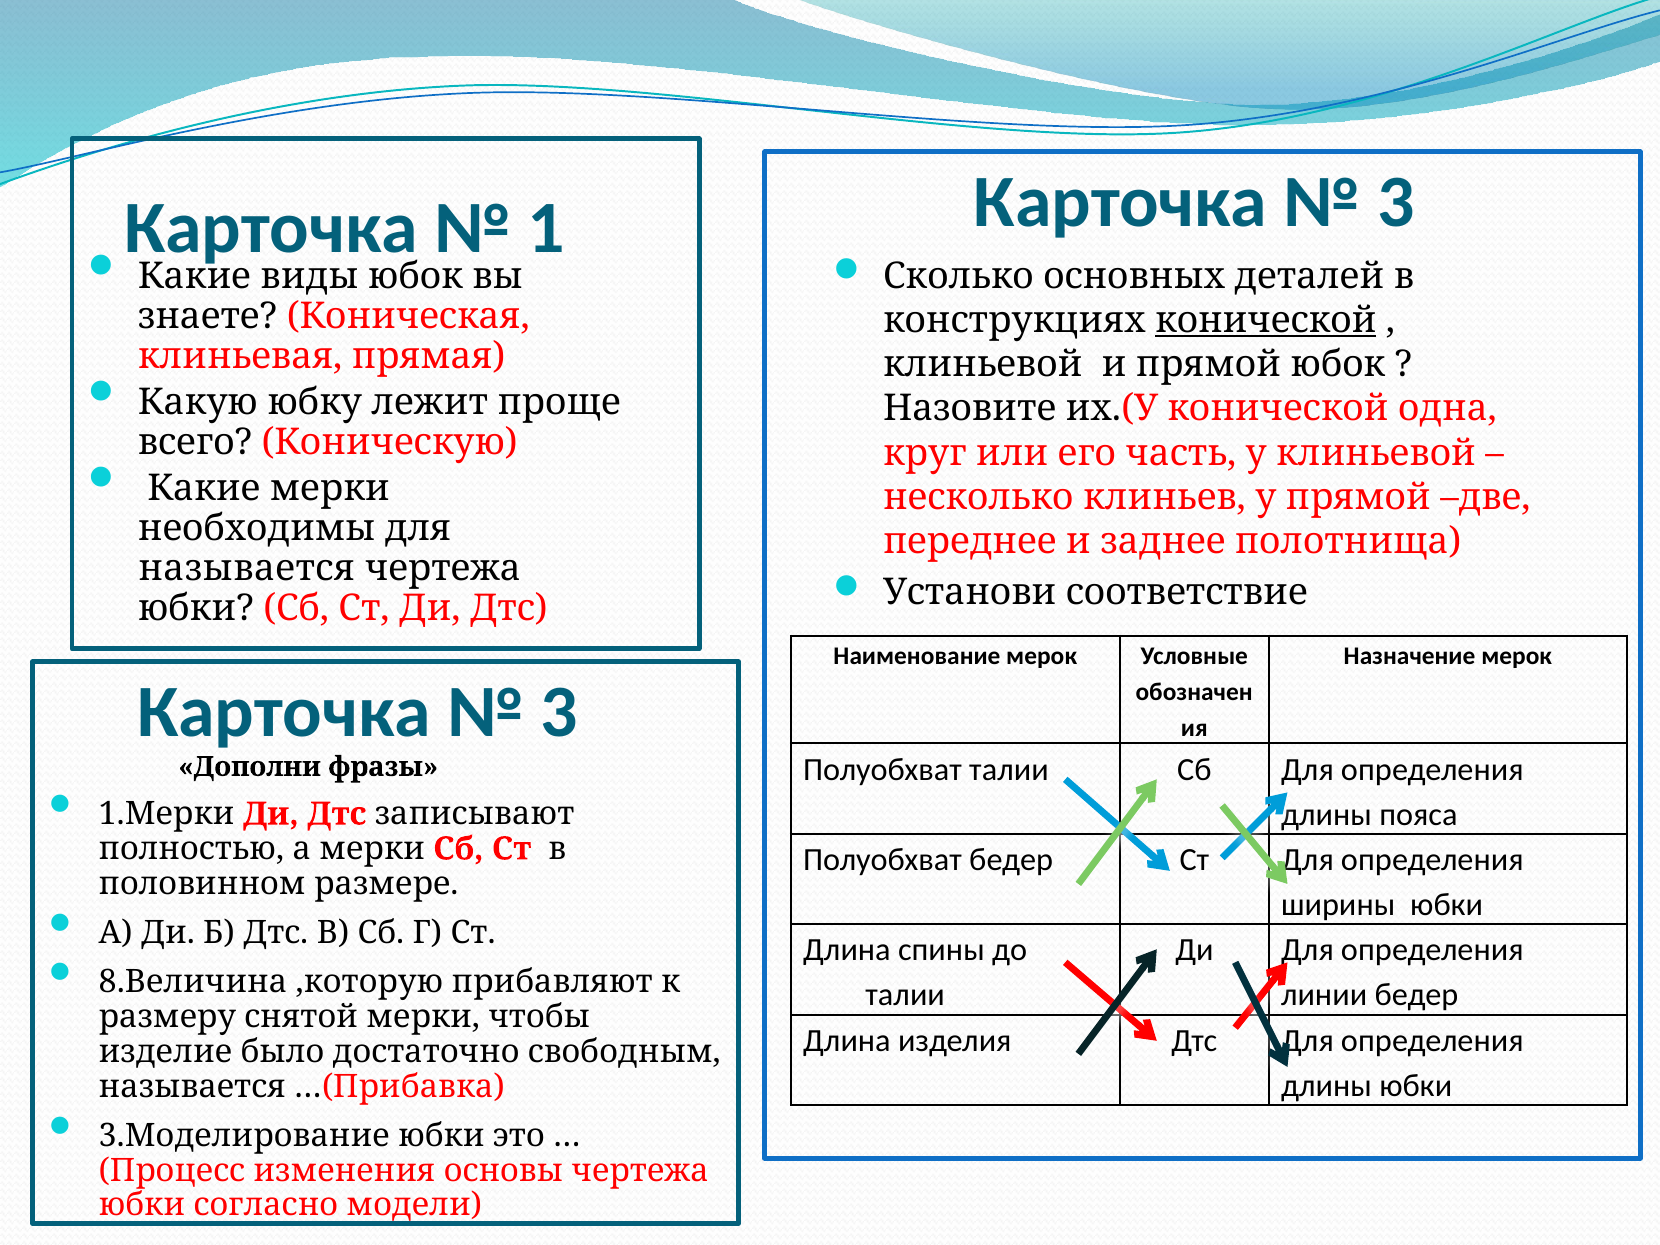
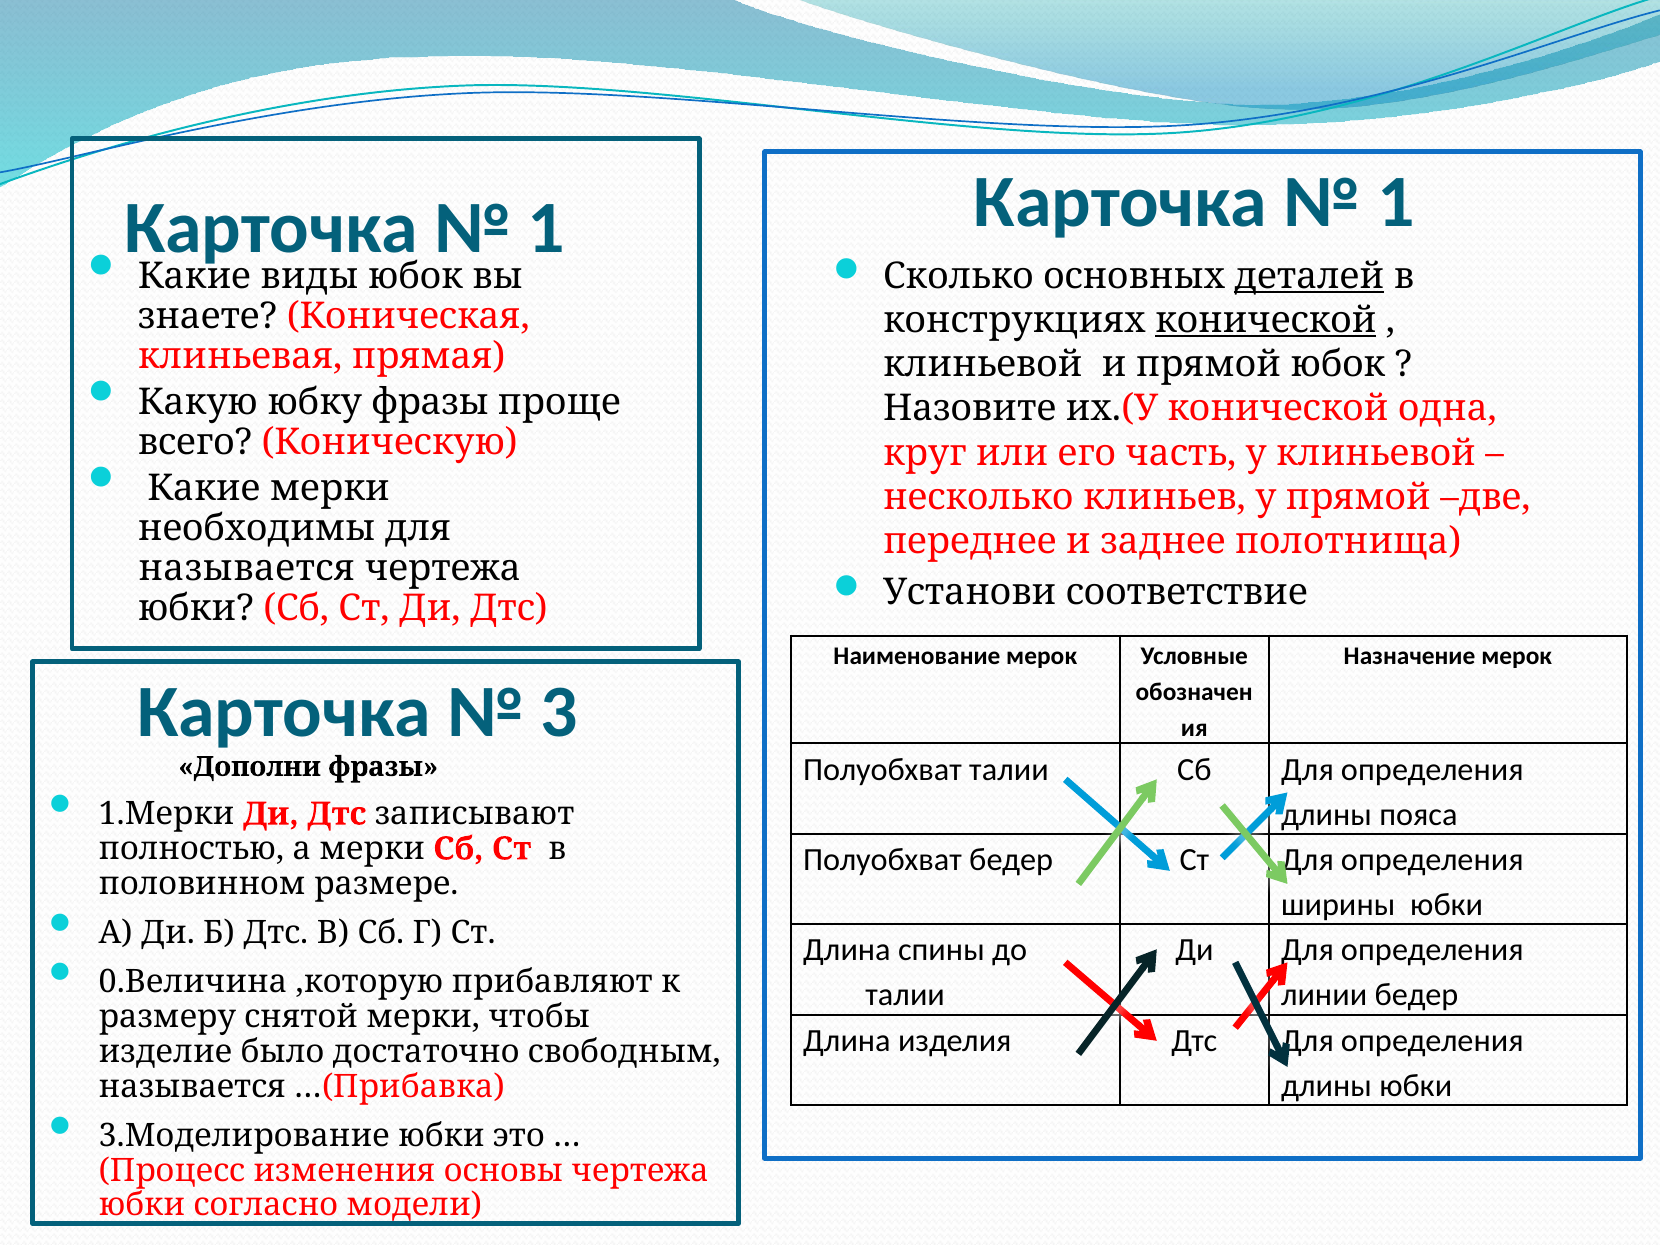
3 at (1396, 202): 3 -> 1
деталей underline: none -> present
юбку лежит: лежит -> фразы
8.Величина: 8.Величина -> 0.Величина
